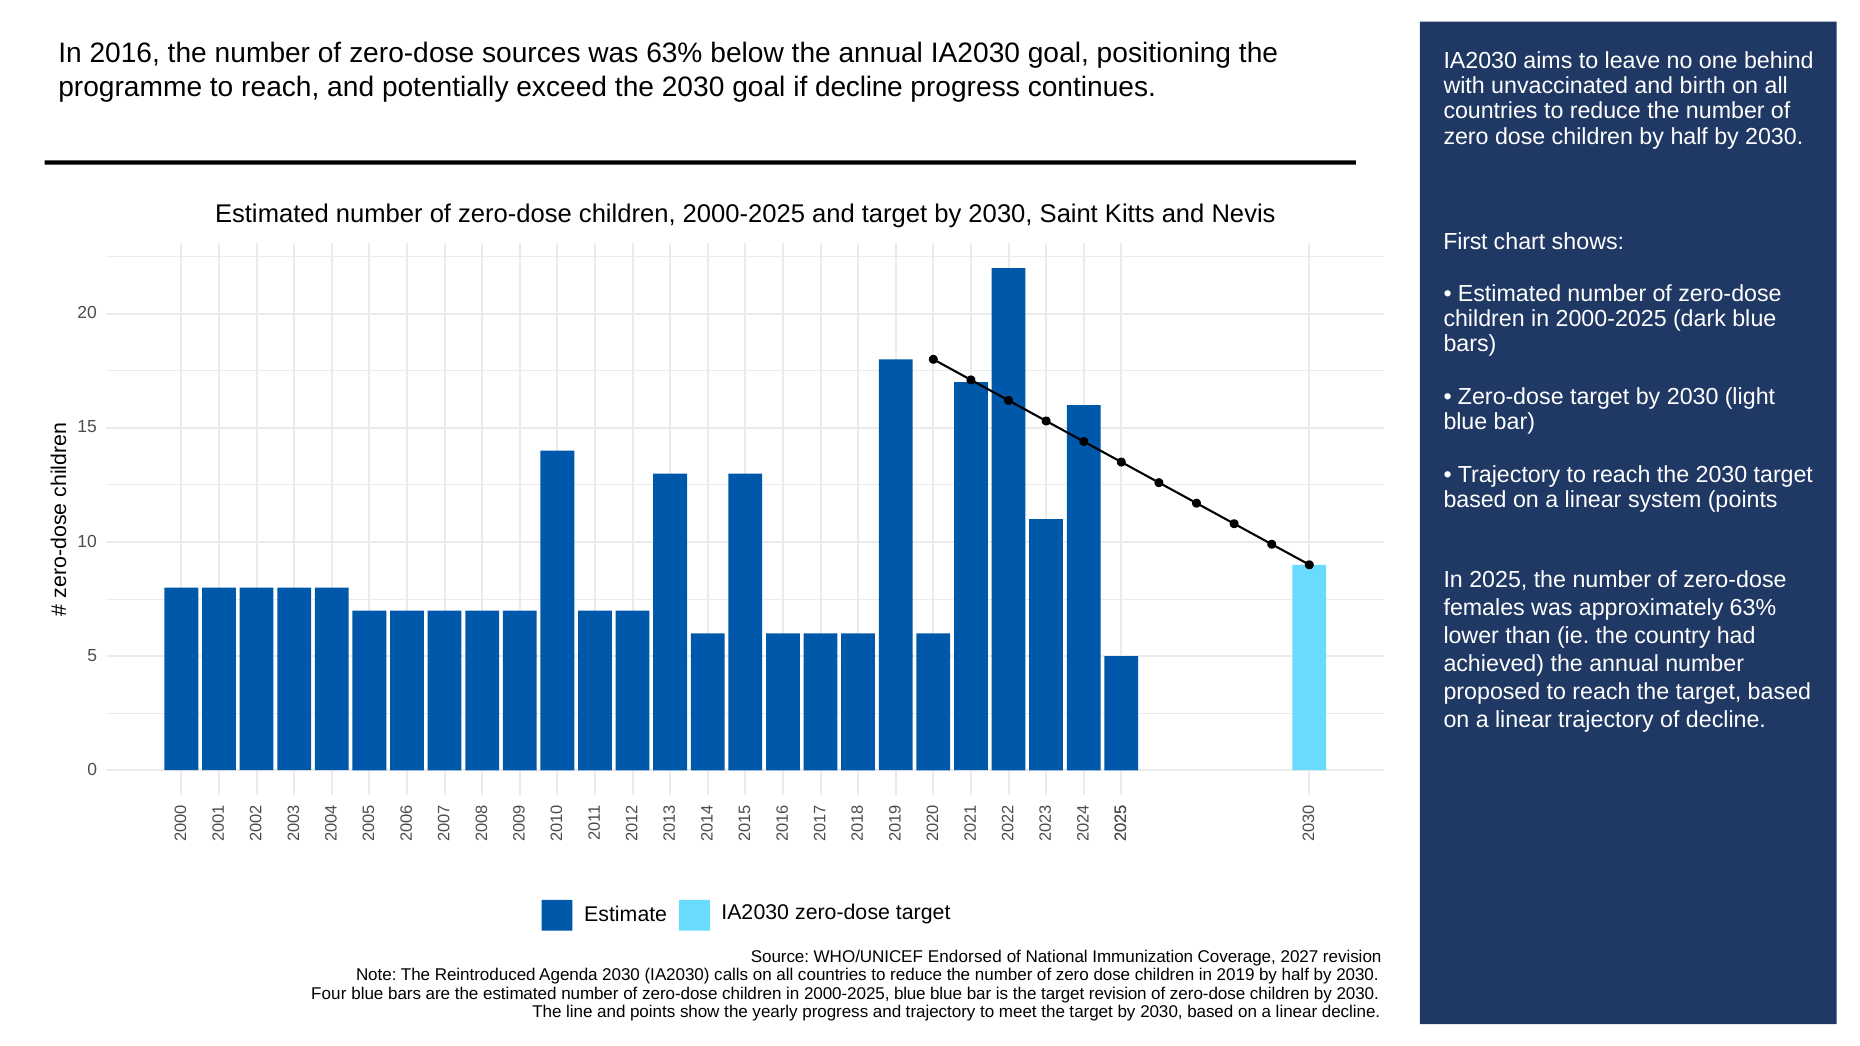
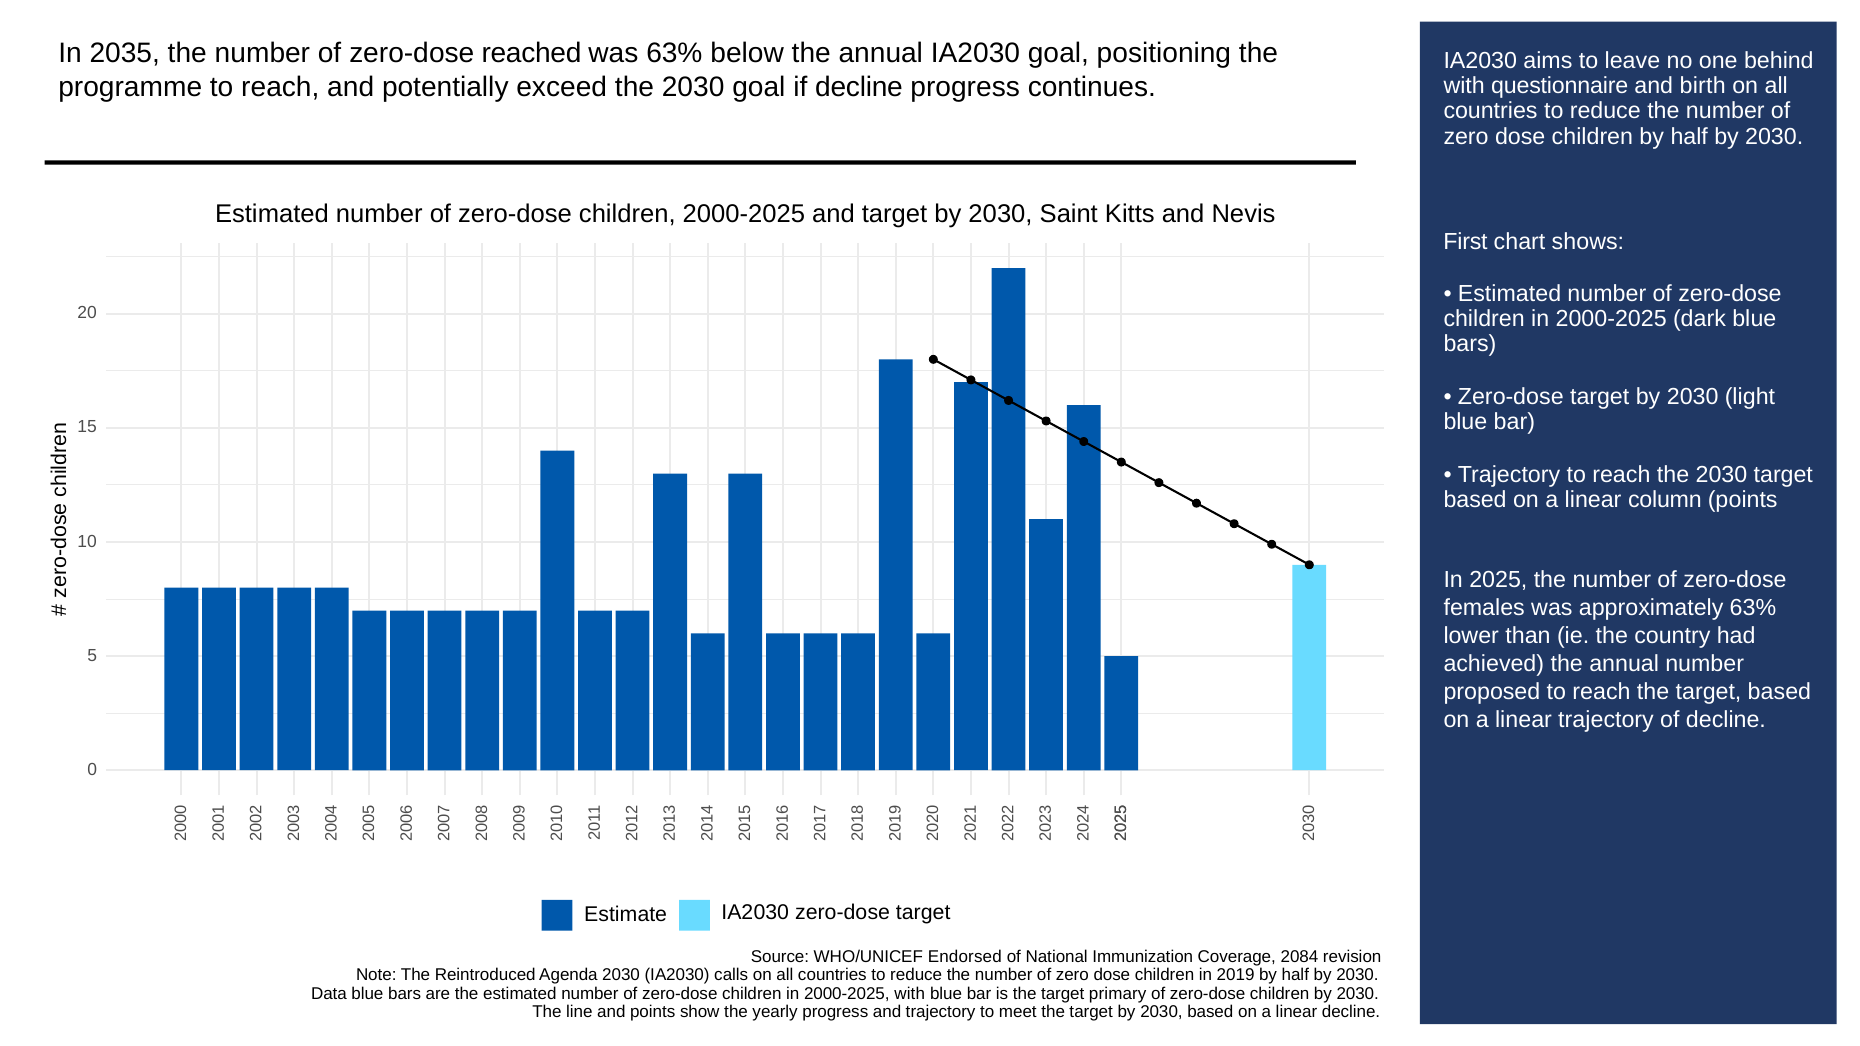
2016: 2016 -> 2035
sources: sources -> reached
unvaccinated: unvaccinated -> questionnaire
system: system -> column
2027: 2027 -> 2084
Four: Four -> Data
2000-2025 blue: blue -> with
target revision: revision -> primary
